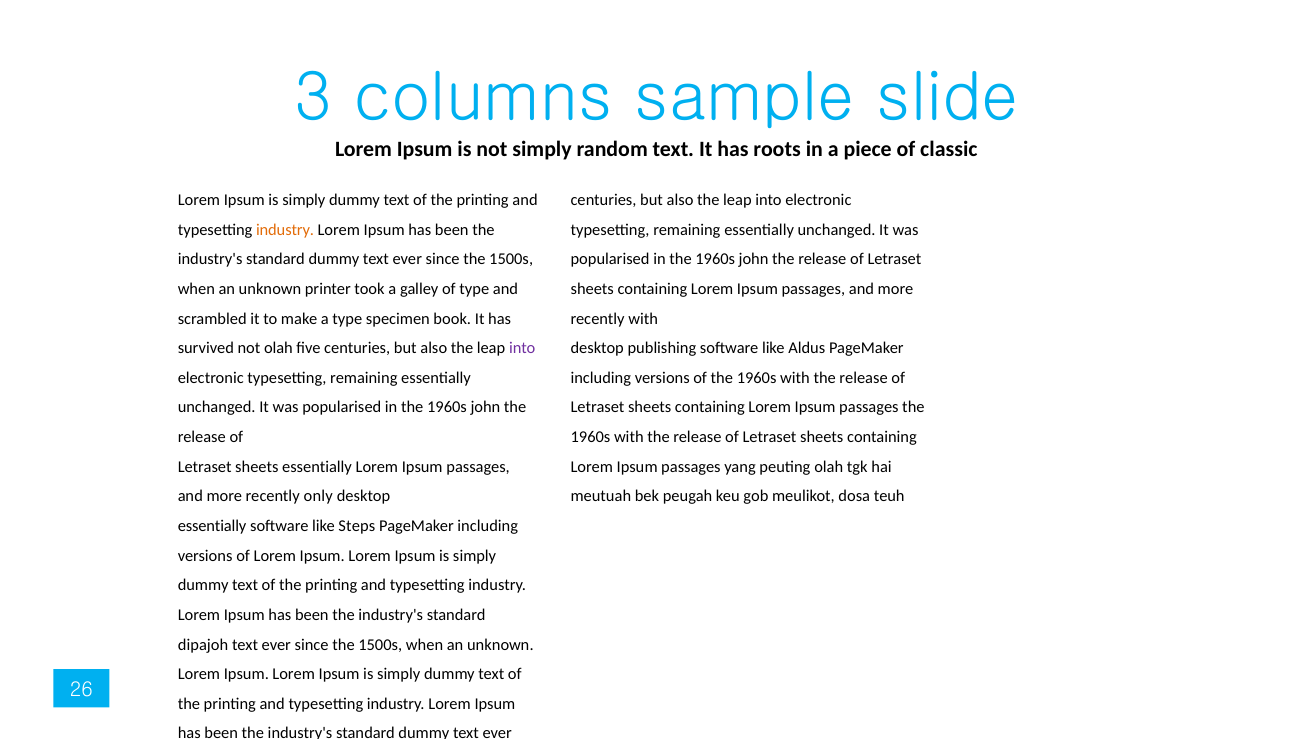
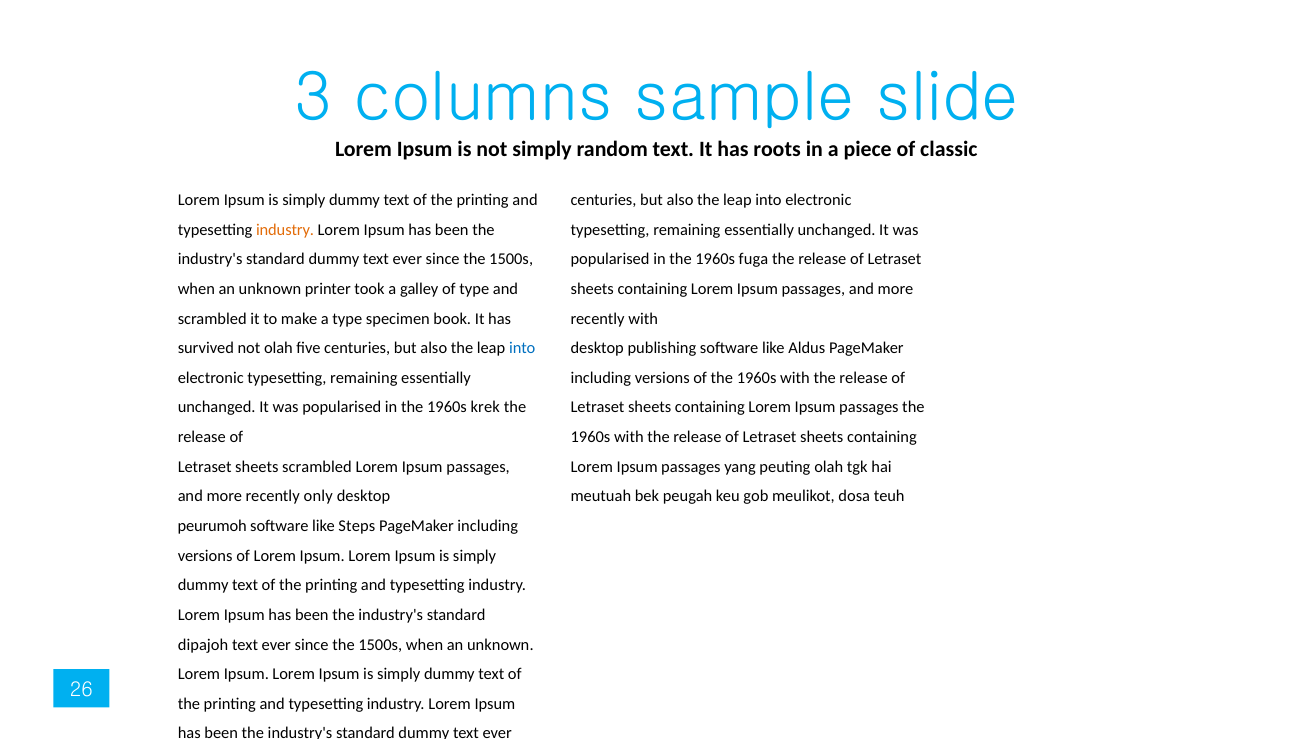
john at (754, 259): john -> fuga
into at (522, 348) colour: purple -> blue
john at (485, 408): john -> krek
sheets essentially: essentially -> scrambled
essentially at (212, 526): essentially -> peurumoh
